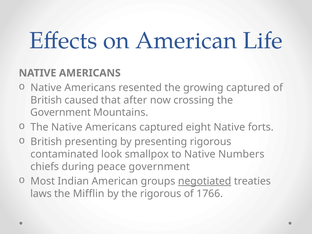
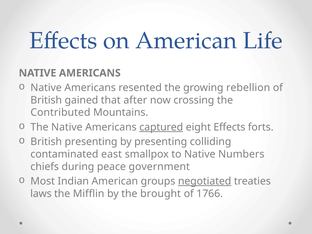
growing captured: captured -> rebellion
caused: caused -> gained
Government at (61, 113): Government -> Contributed
captured at (161, 127) underline: none -> present
eight Native: Native -> Effects
presenting rigorous: rigorous -> colliding
look: look -> east
the rigorous: rigorous -> brought
